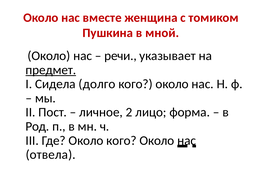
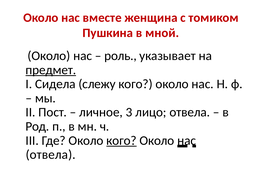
речи: речи -> роль
долго: долго -> слежу
2: 2 -> 3
лицо форма: форма -> отвела
кого at (121, 141) underline: none -> present
